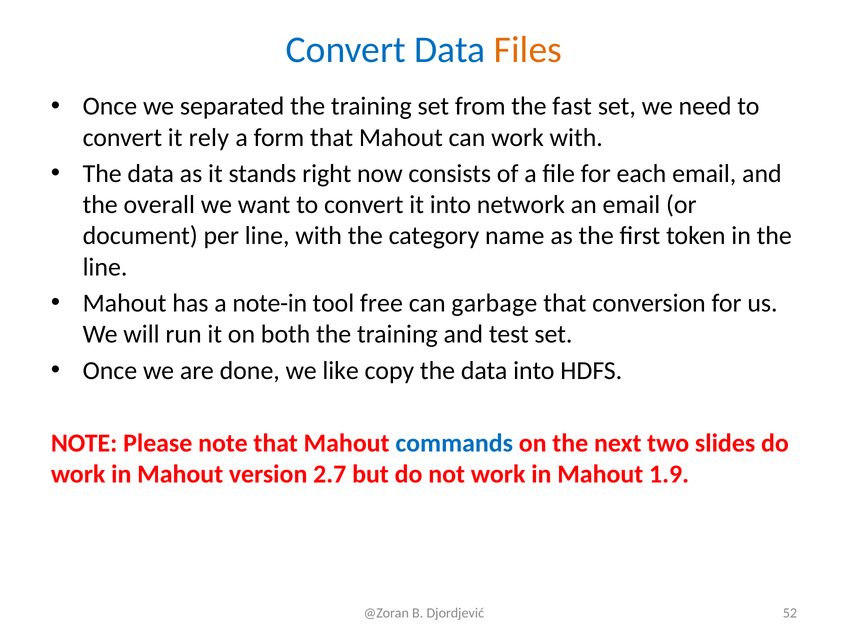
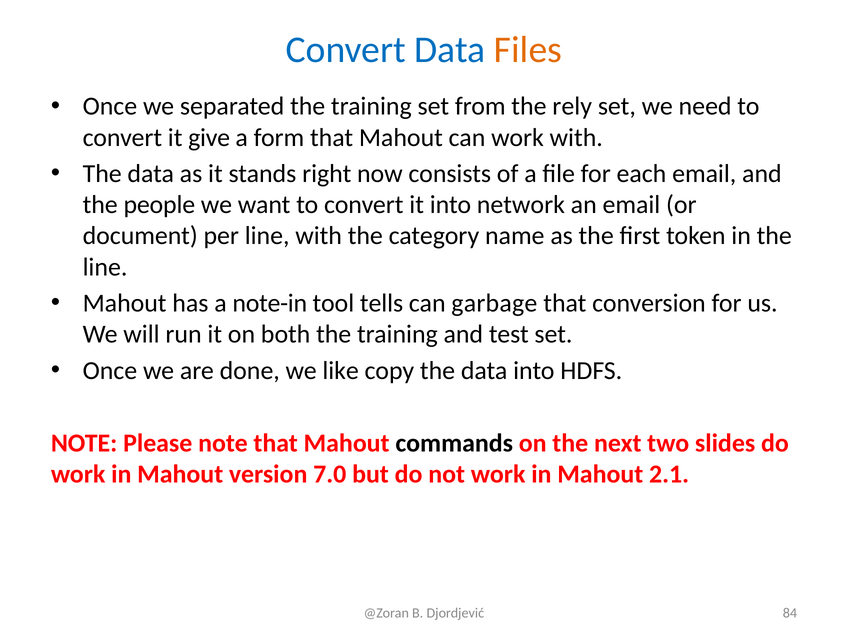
fast: fast -> rely
rely: rely -> give
overall: overall -> people
free: free -> tells
commands colour: blue -> black
2.7: 2.7 -> 7.0
1.9: 1.9 -> 2.1
52: 52 -> 84
